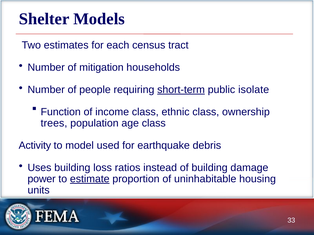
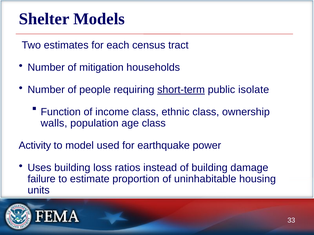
trees: trees -> walls
debris: debris -> power
power: power -> failure
estimate underline: present -> none
